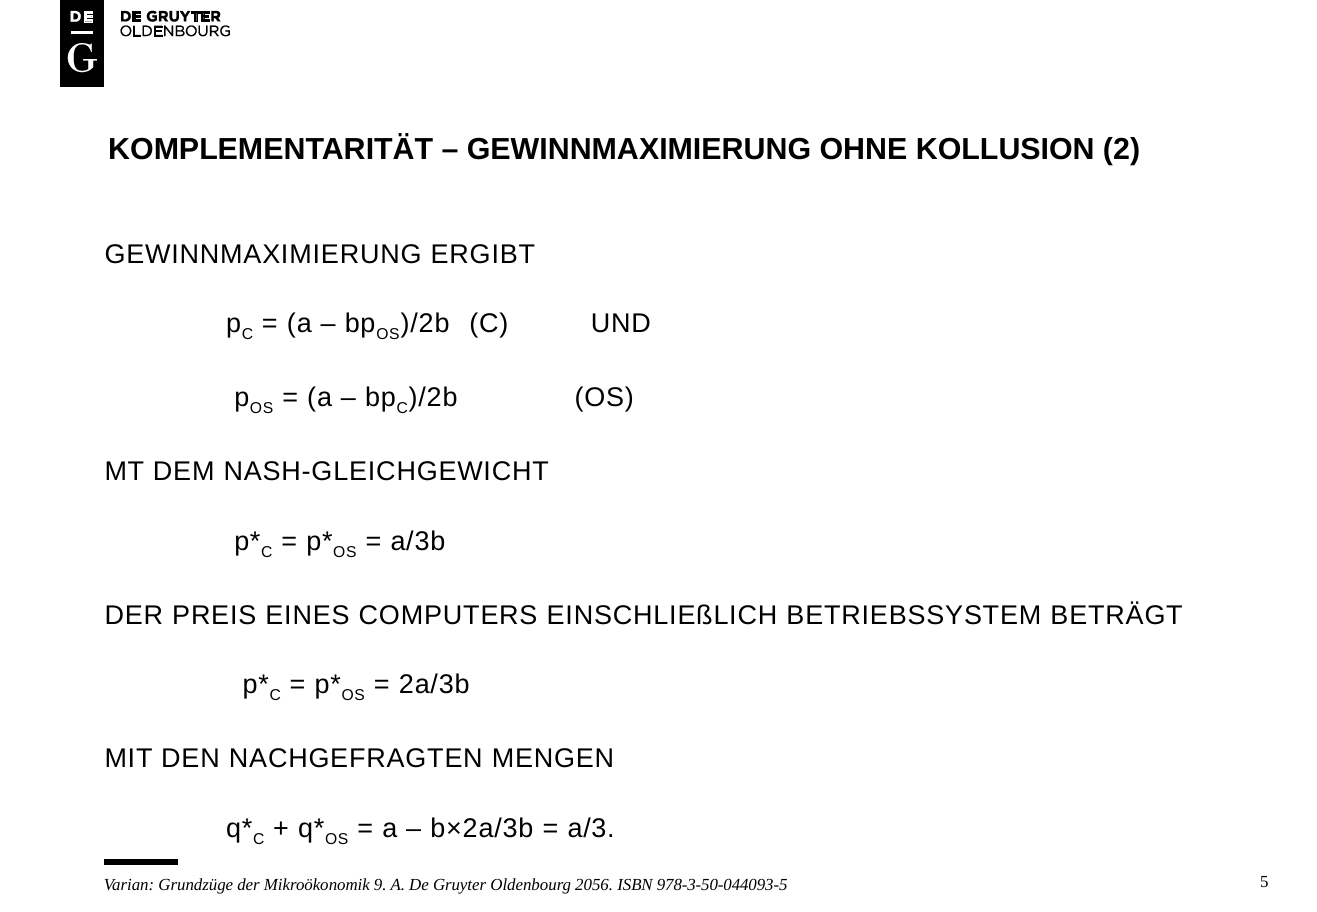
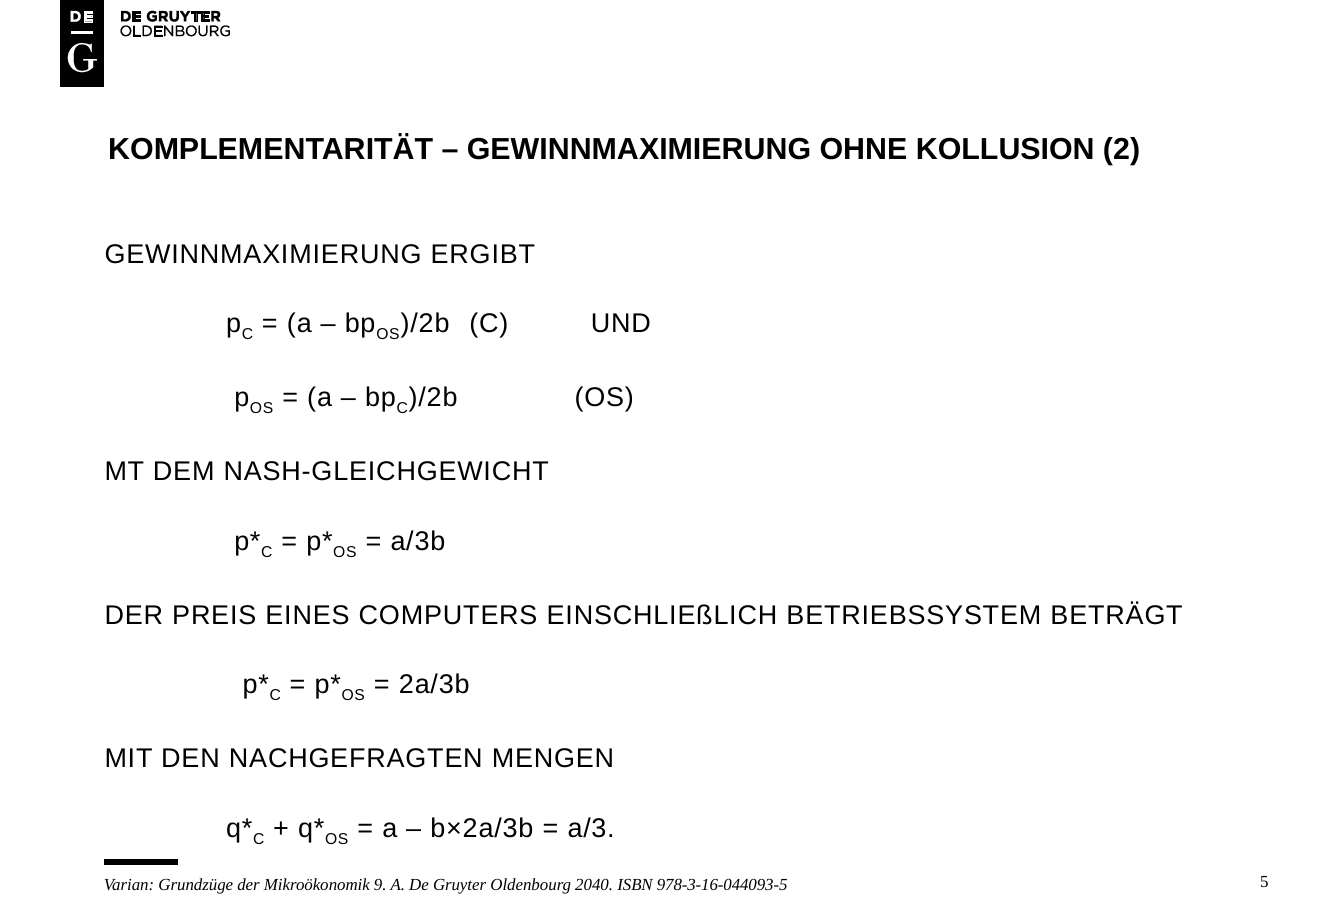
2056: 2056 -> 2040
978-3-50-044093-5: 978-3-50-044093-5 -> 978-3-16-044093-5
